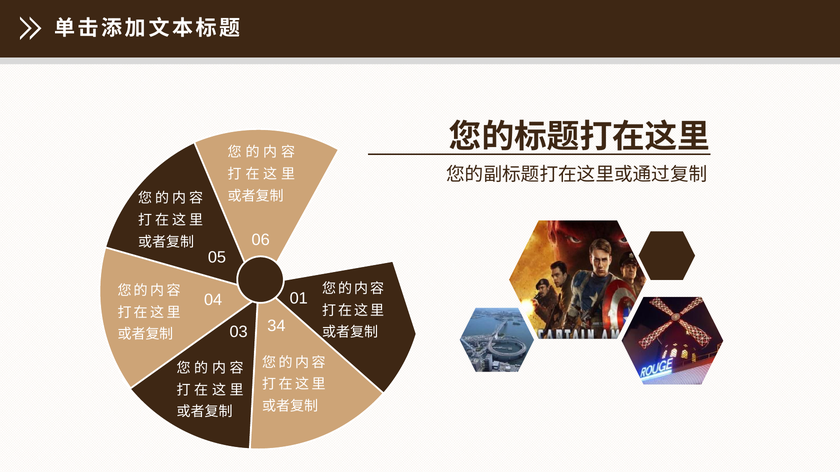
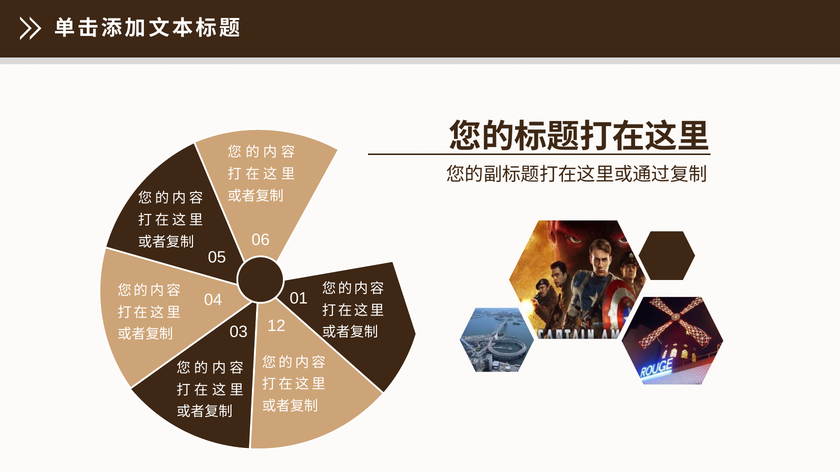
34: 34 -> 12
